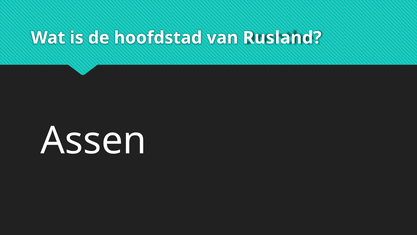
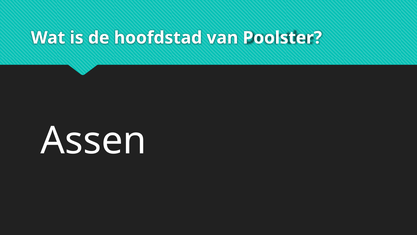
Rusland: Rusland -> Poolster
